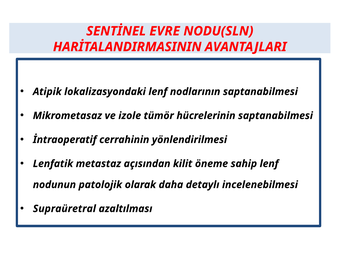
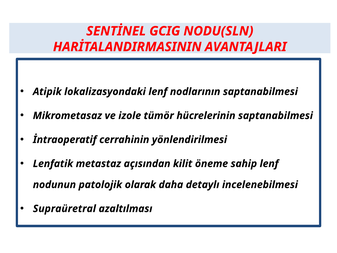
EVRE: EVRE -> GCIG
